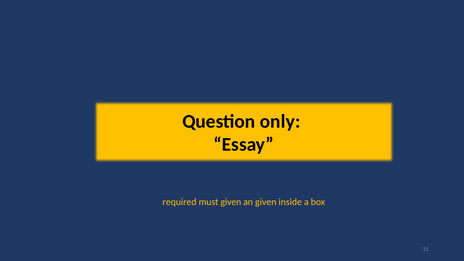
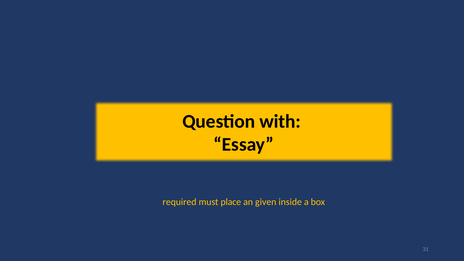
only: only -> with
must given: given -> place
